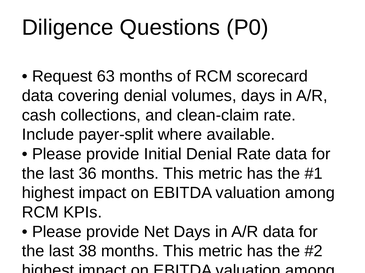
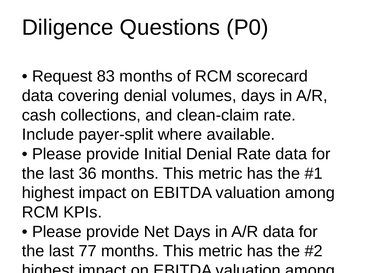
63: 63 -> 83
38: 38 -> 77
